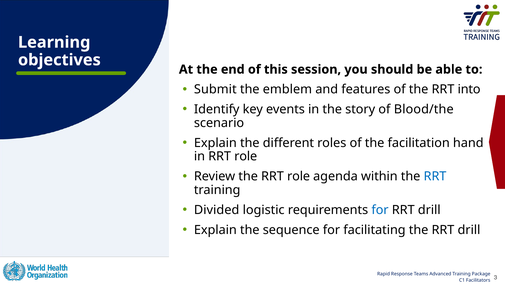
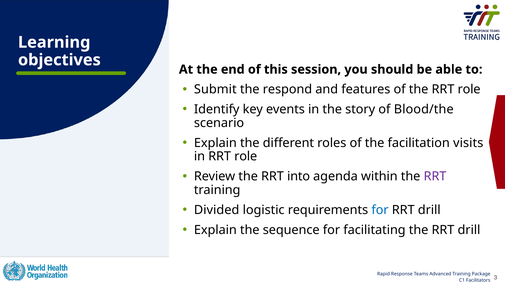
emblem: emblem -> respond
the RRT into: into -> role
hand: hand -> visits
the RRT role: role -> into
RRT at (435, 176) colour: blue -> purple
